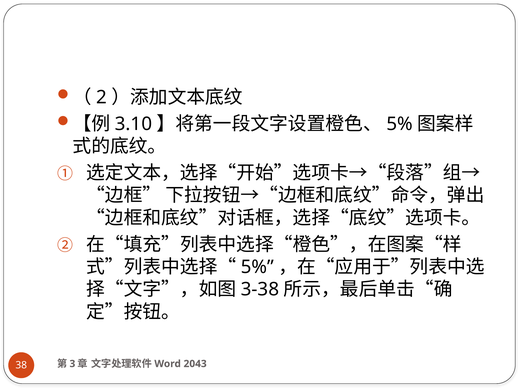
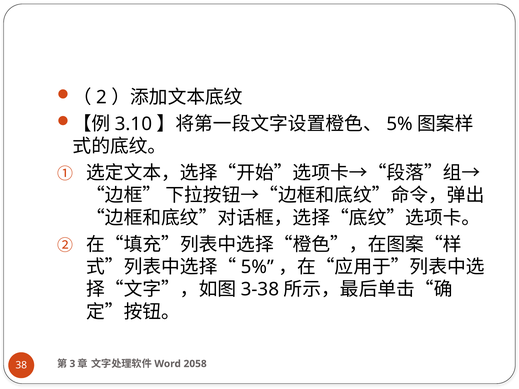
2043: 2043 -> 2058
